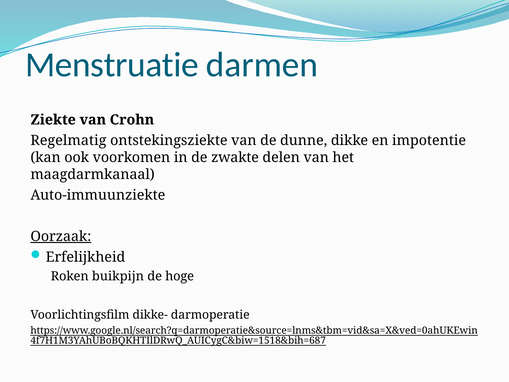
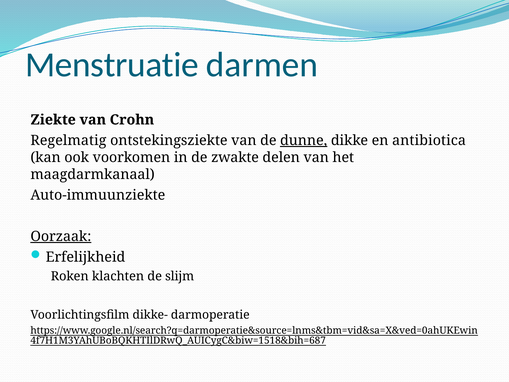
dunne underline: none -> present
impotentie: impotentie -> antibiotica
buikpijn: buikpijn -> klachten
hoge: hoge -> slijm
